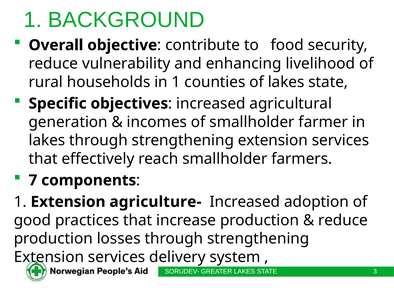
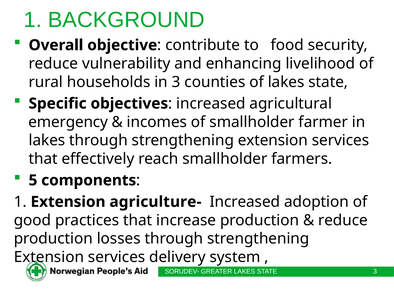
in 1: 1 -> 3
generation: generation -> emergency
7: 7 -> 5
